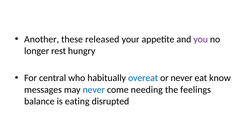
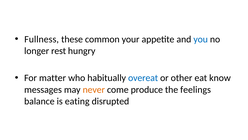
Another: Another -> Fullness
released: released -> common
you colour: purple -> blue
central: central -> matter
or never: never -> other
never at (94, 89) colour: blue -> orange
needing: needing -> produce
